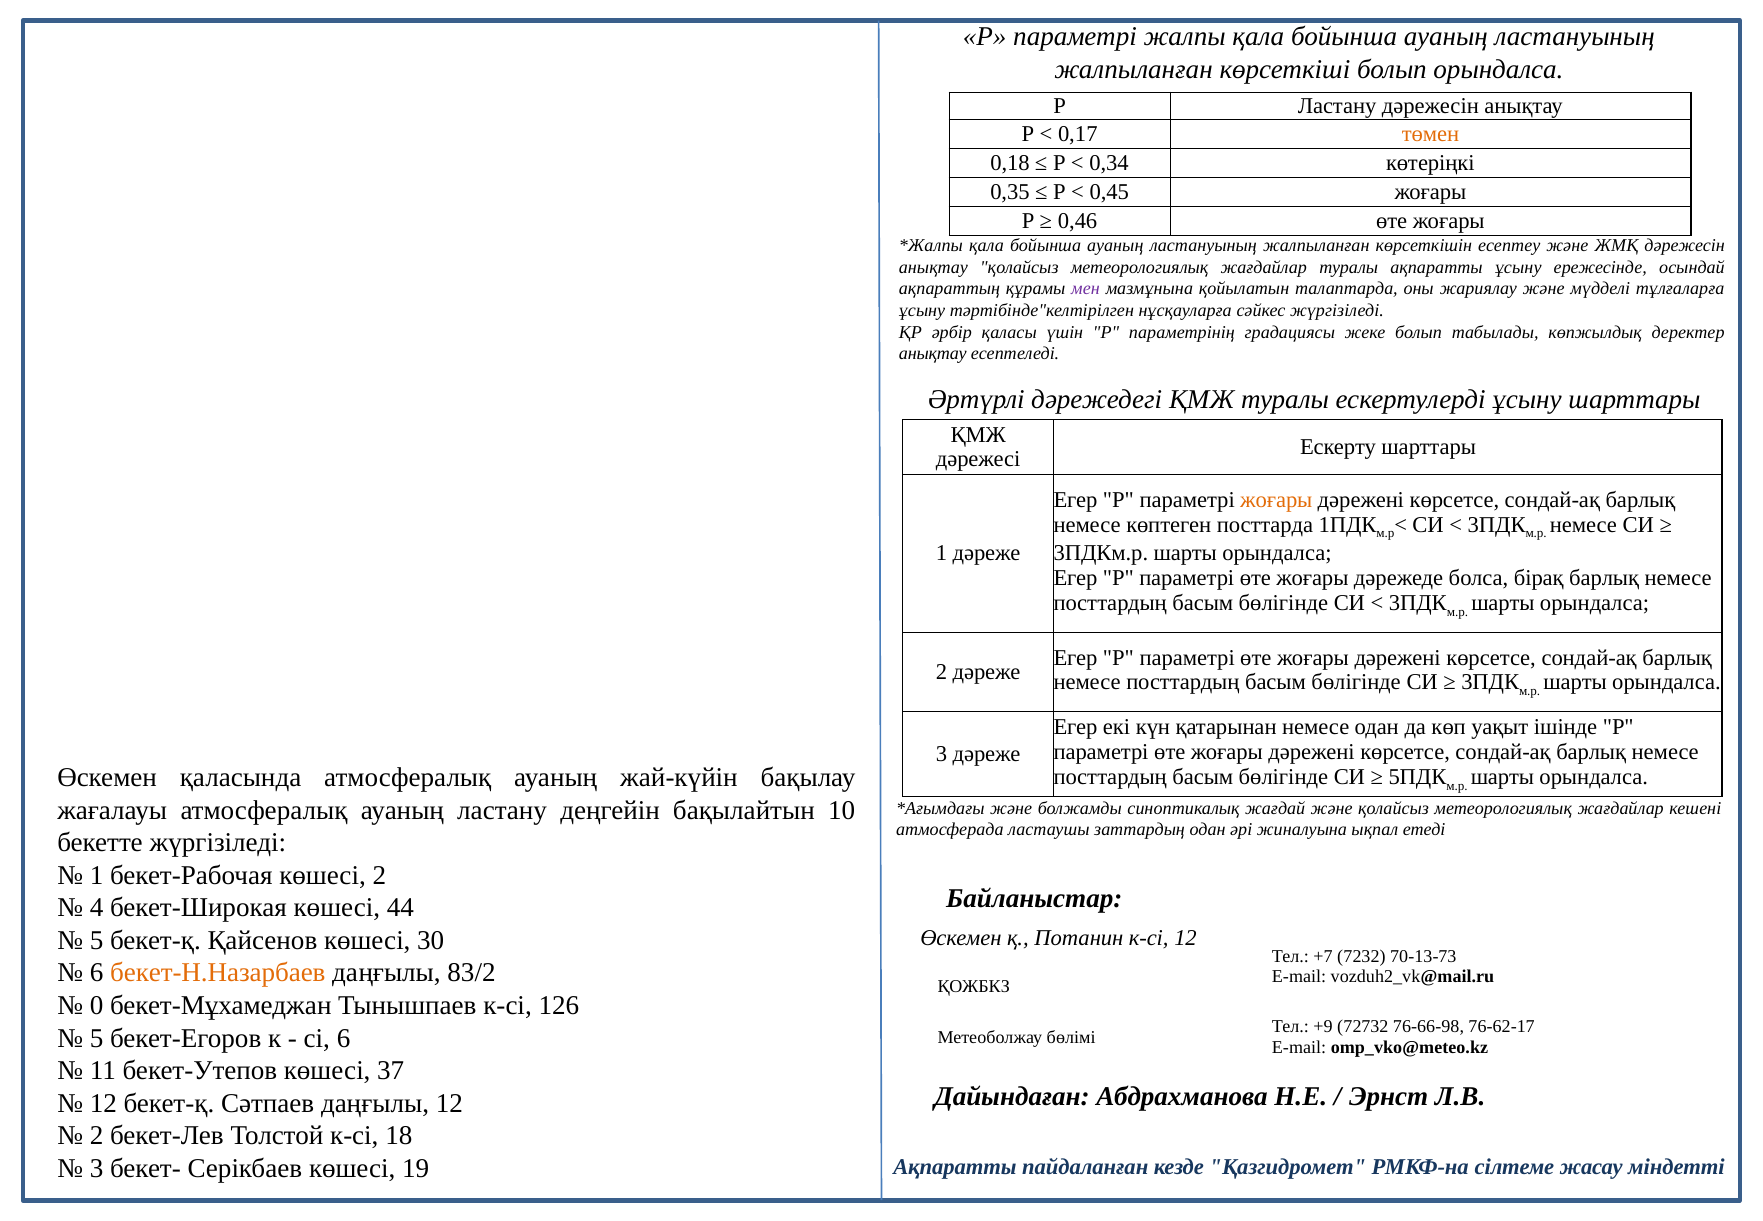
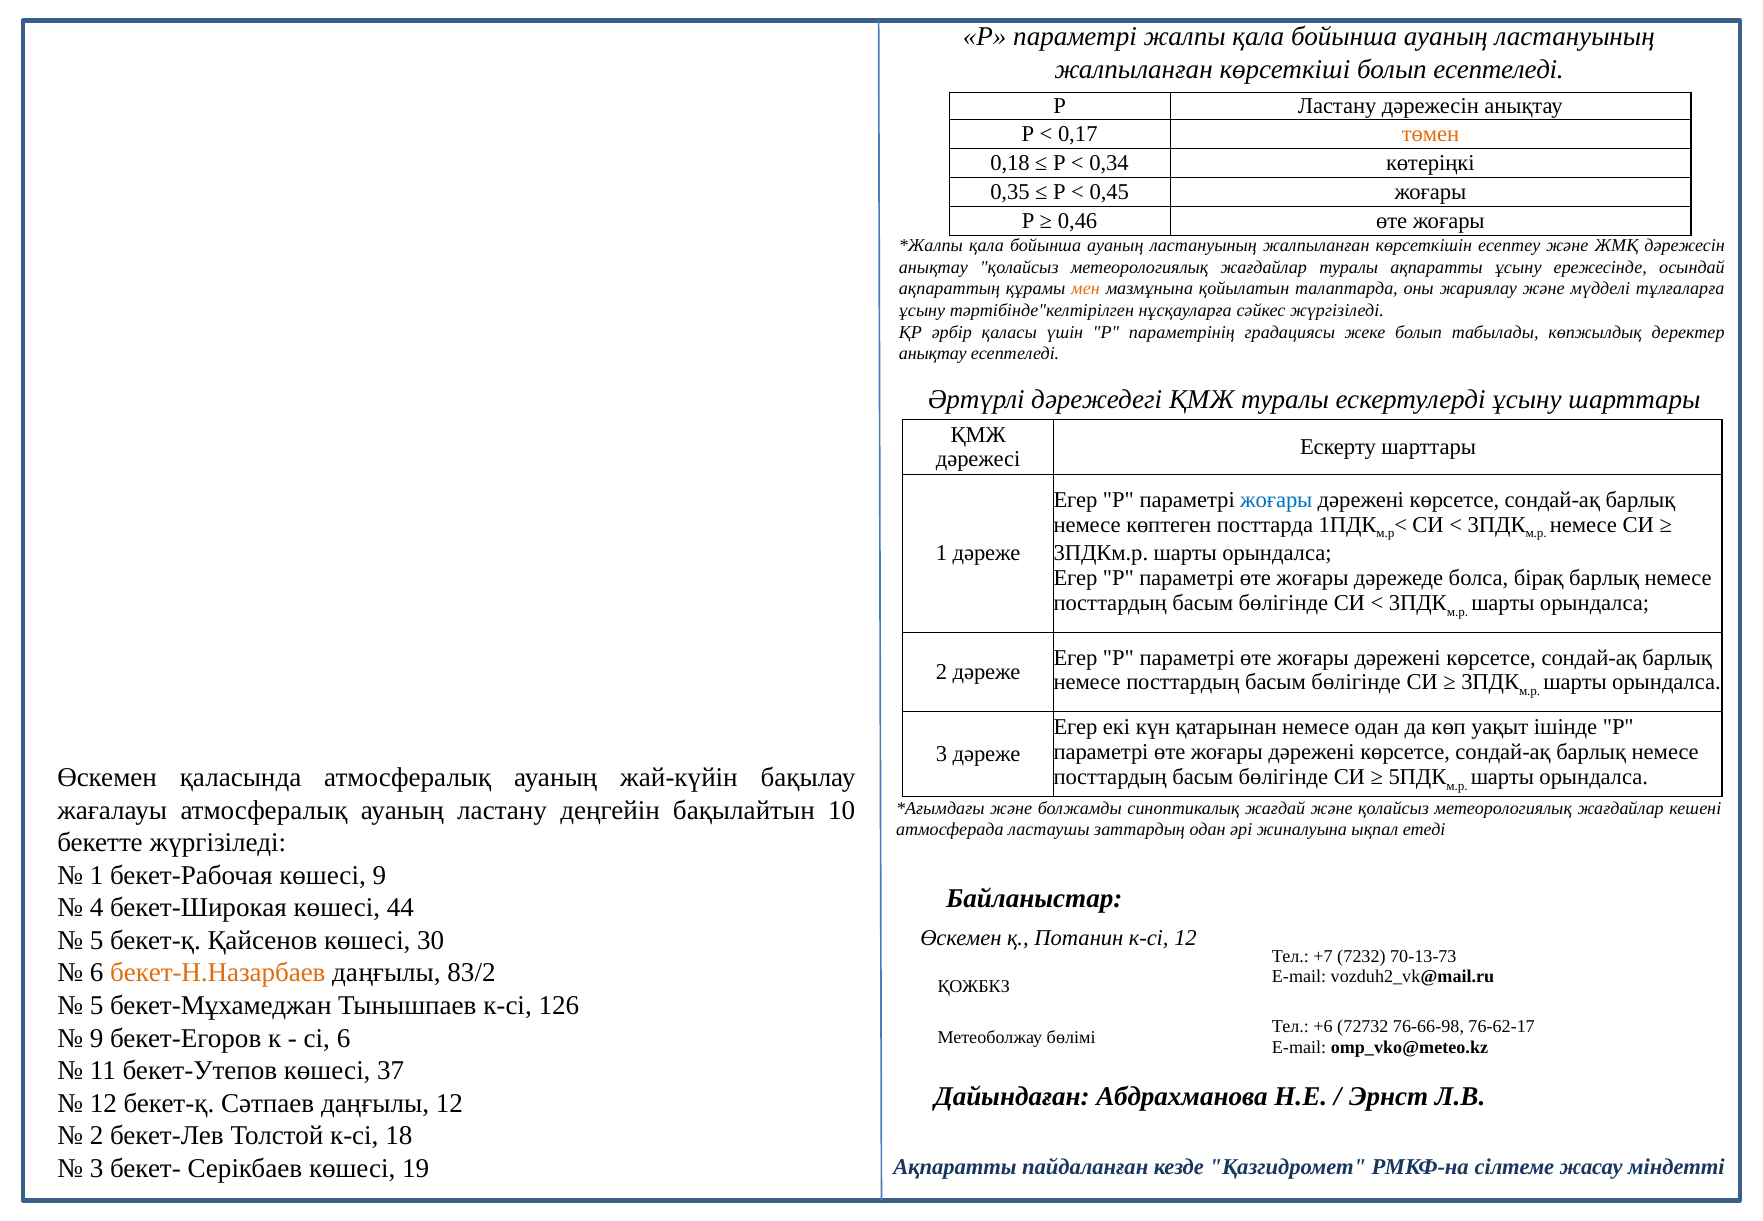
болып орындалса: орындалса -> есептеледі
мен colour: purple -> orange
жоғары at (1276, 500) colour: orange -> blue
көшесі 2: 2 -> 9
0 at (97, 1005): 0 -> 5
+9: +9 -> +6
5 at (97, 1038): 5 -> 9
